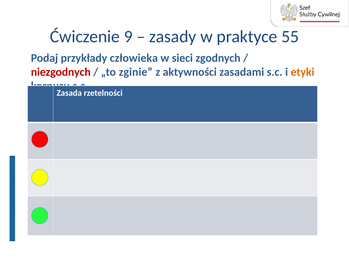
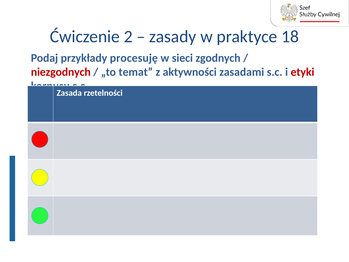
9: 9 -> 2
55: 55 -> 18
człowieka: człowieka -> procesuję
zginie: zginie -> temat
etyki colour: orange -> red
